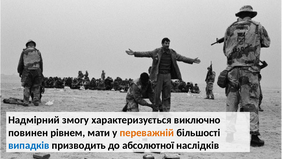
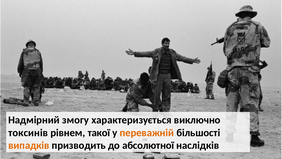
повинен: повинен -> токсинів
мати: мати -> такої
випадків colour: blue -> orange
